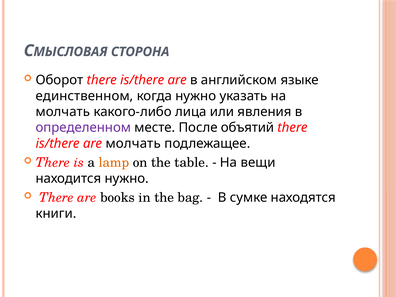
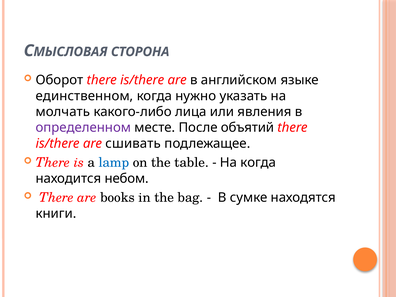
are молчать: молчать -> сшивать
lamp colour: orange -> blue
На вещи: вещи -> когда
находится нужно: нужно -> небом
